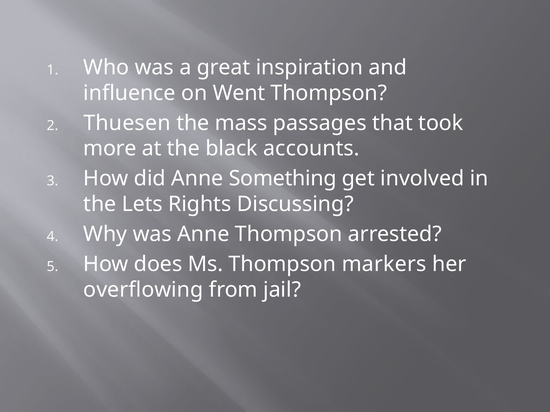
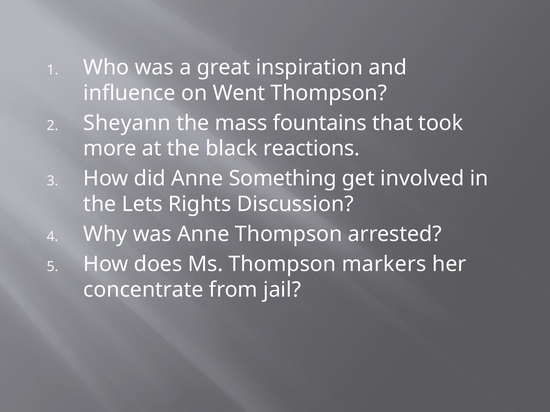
Thuesen: Thuesen -> Sheyann
passages: passages -> fountains
accounts: accounts -> reactions
Discussing: Discussing -> Discussion
overflowing: overflowing -> concentrate
